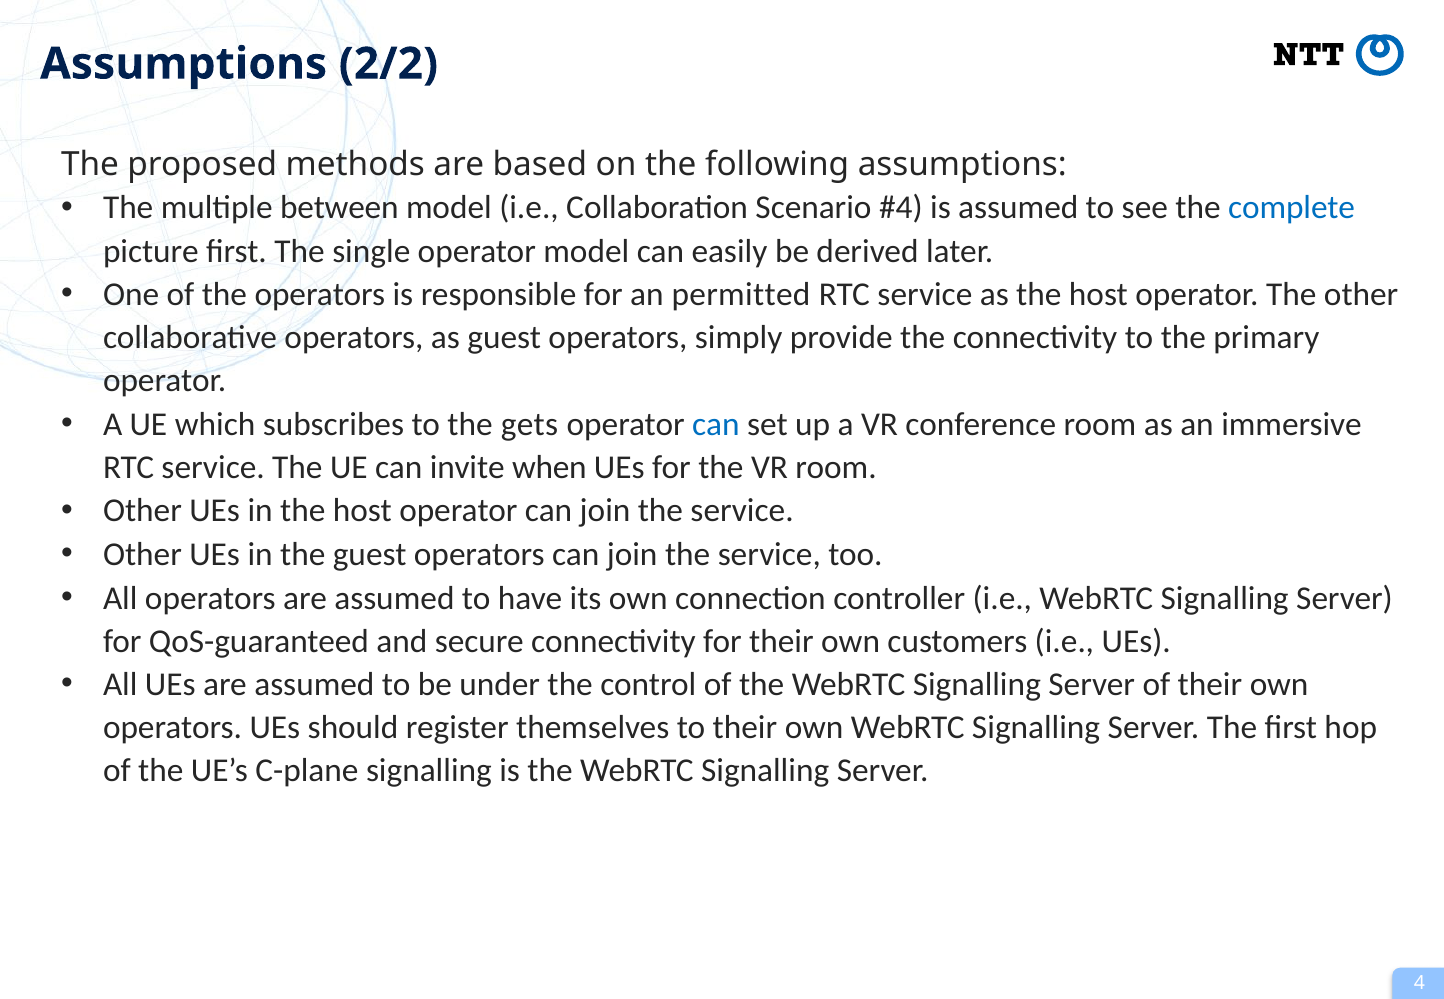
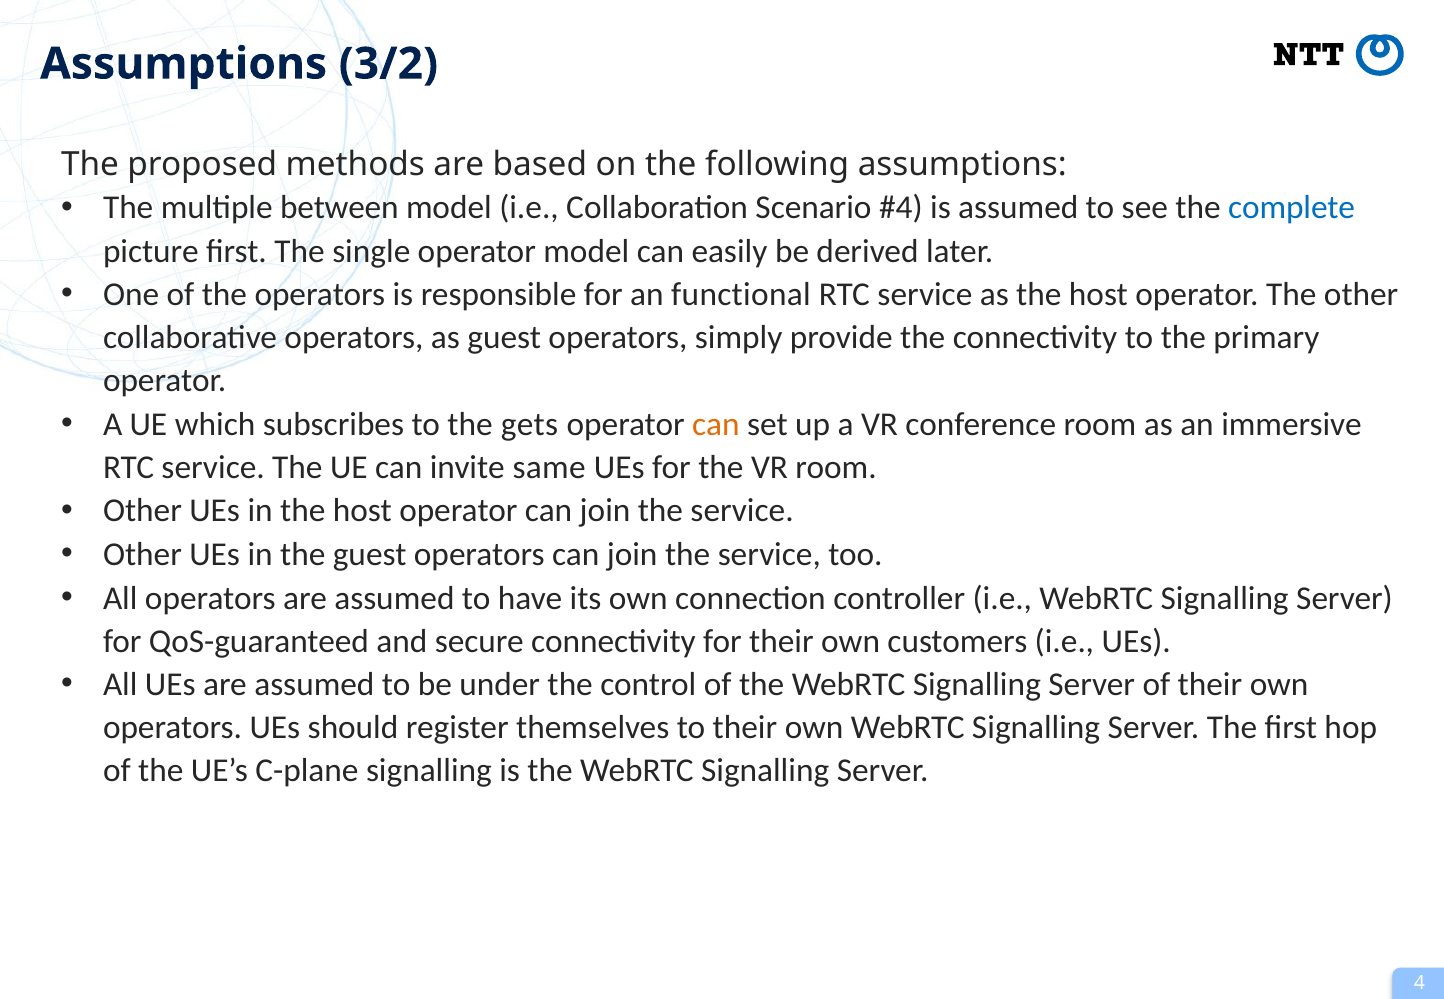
2/2: 2/2 -> 3/2
permitted: permitted -> functional
can at (716, 425) colour: blue -> orange
when: when -> same
